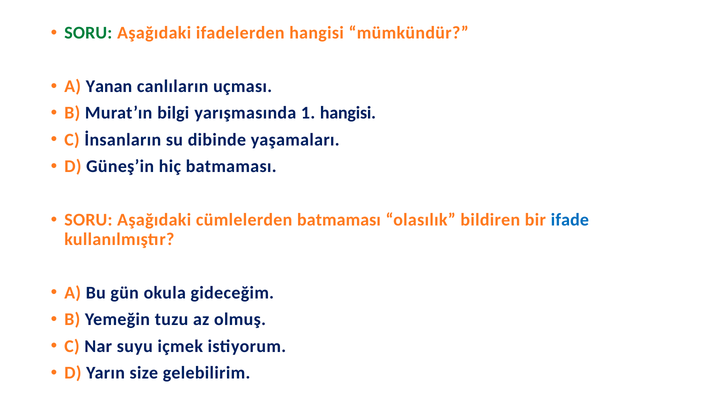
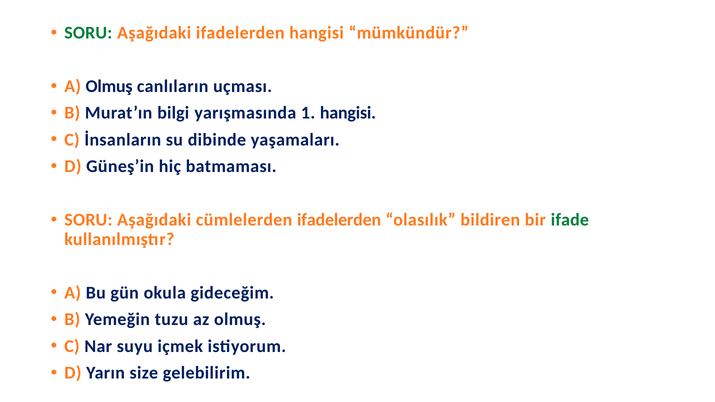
A Yanan: Yanan -> Olmuş
cümlelerden batmaması: batmaması -> ifadelerden
ifade colour: blue -> green
